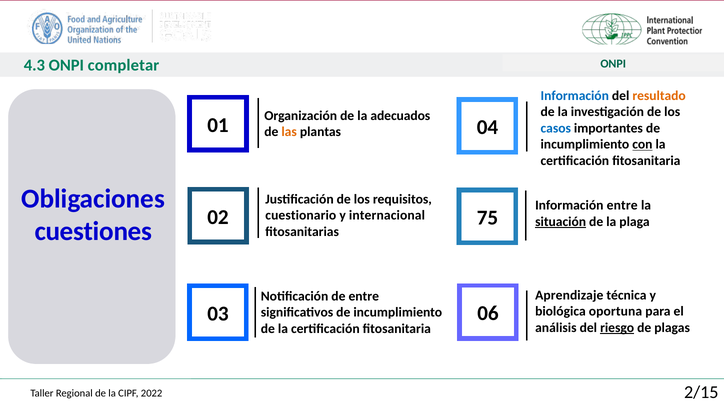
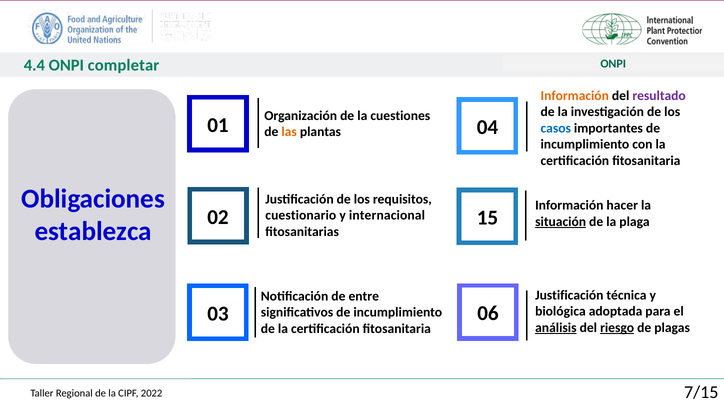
4.3: 4.3 -> 4.4
Información at (575, 96) colour: blue -> orange
resultado colour: orange -> purple
adecuados: adecuados -> cuestiones
con underline: present -> none
Información entre: entre -> hacer
75: 75 -> 15
cuestiones: cuestiones -> establezca
Aprendizaje at (569, 295): Aprendizaje -> Justificación
oportuna: oportuna -> adoptada
análisis underline: none -> present
2/15: 2/15 -> 7/15
